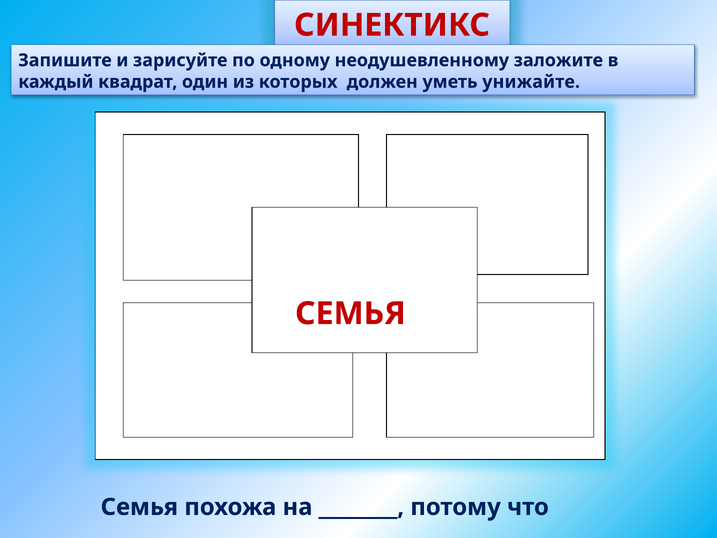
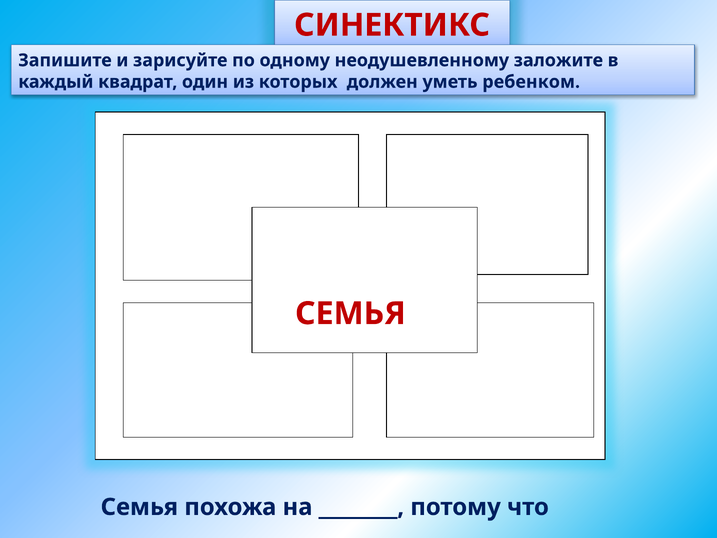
унижайте: унижайте -> ребенком
